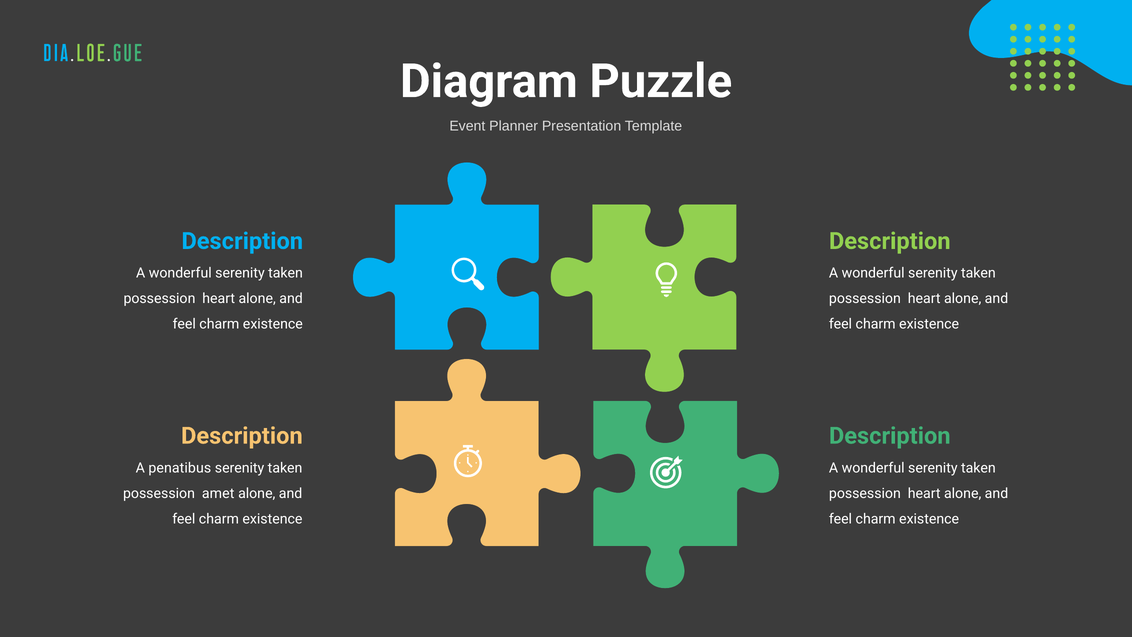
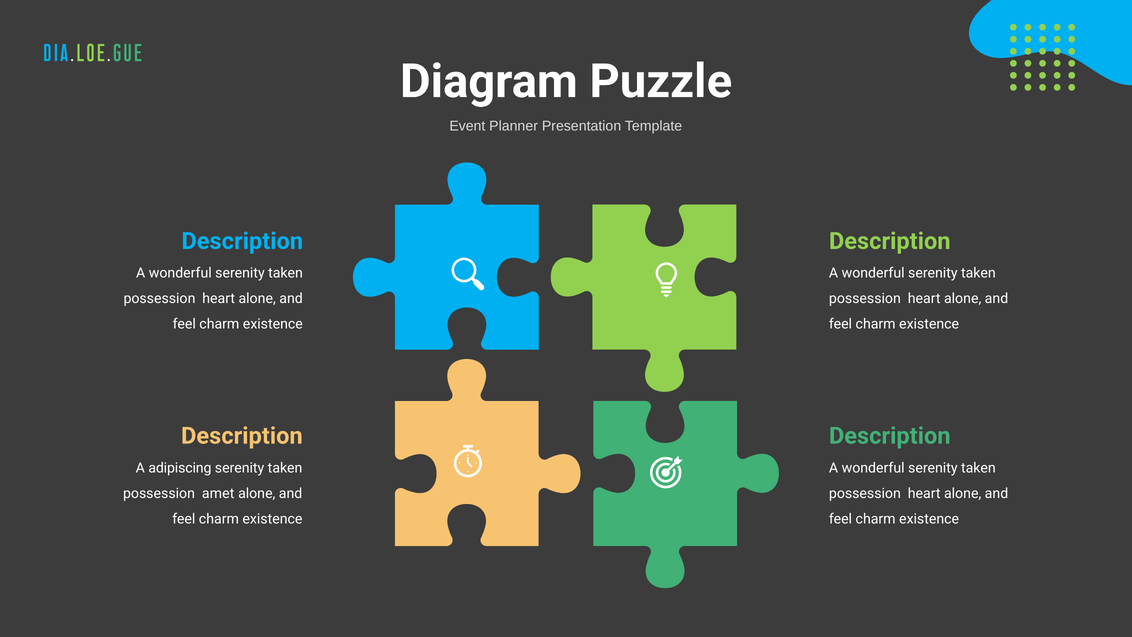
penatibus: penatibus -> adipiscing
